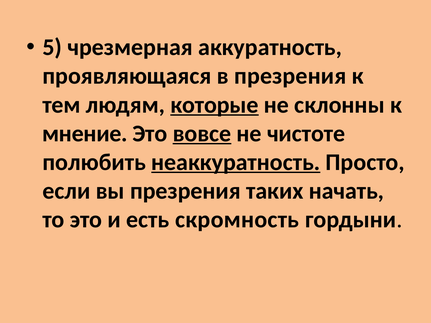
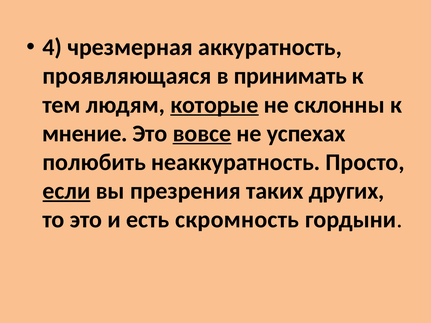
5: 5 -> 4
в презрения: презрения -> принимать
чистоте: чистоте -> успехах
неаккуратность underline: present -> none
если underline: none -> present
начать: начать -> других
